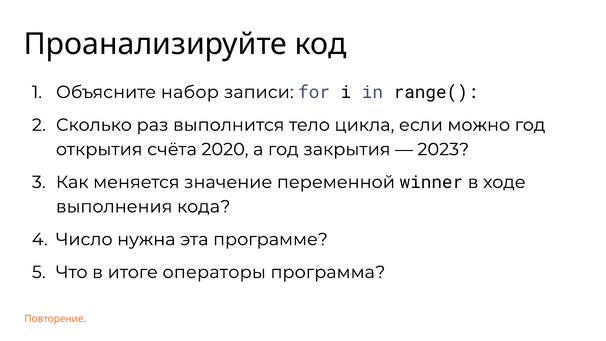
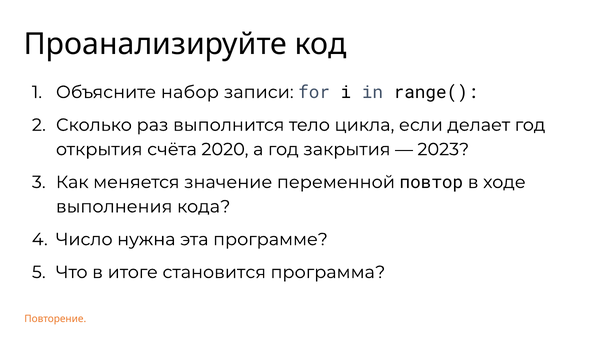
можно: можно -> делает
winner: winner -> повтор
операторы: операторы -> становится
